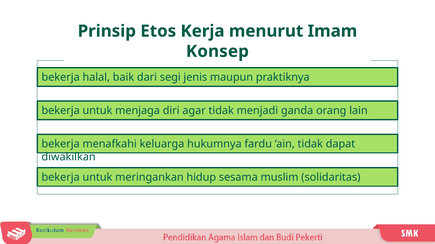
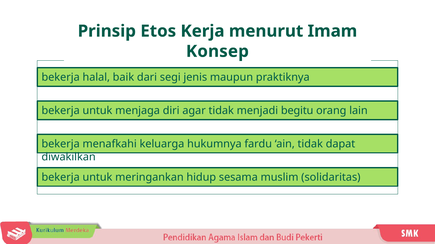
ganda: ganda -> begitu
